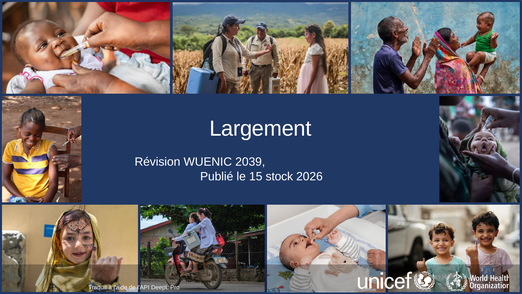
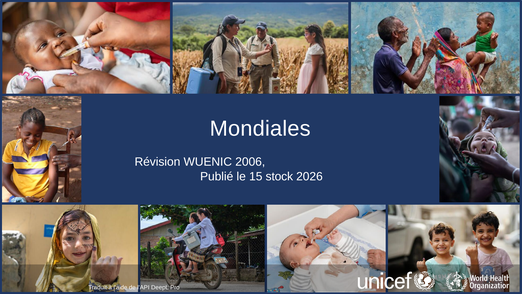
Largement: Largement -> Mondiales
2039: 2039 -> 2006
